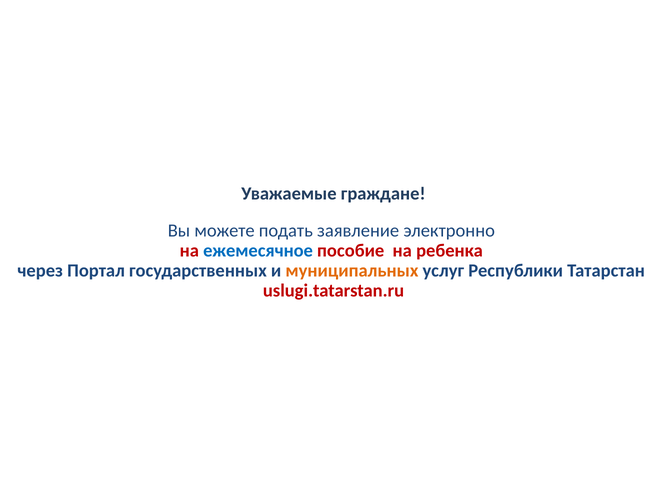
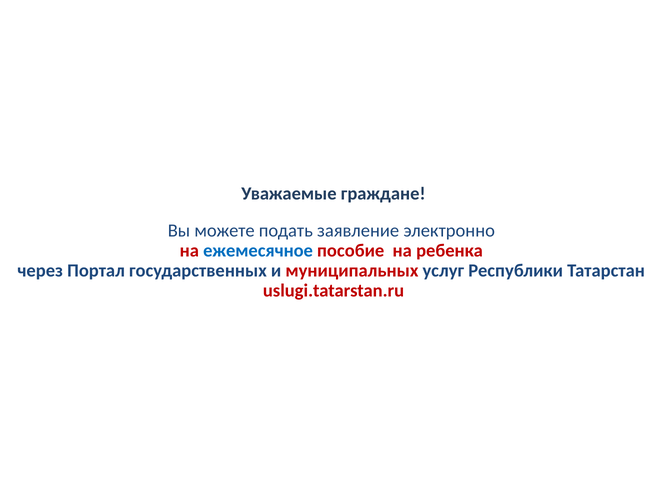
муниципальных colour: orange -> red
